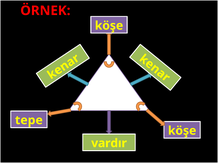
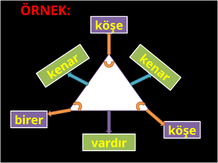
tepe: tepe -> birer
